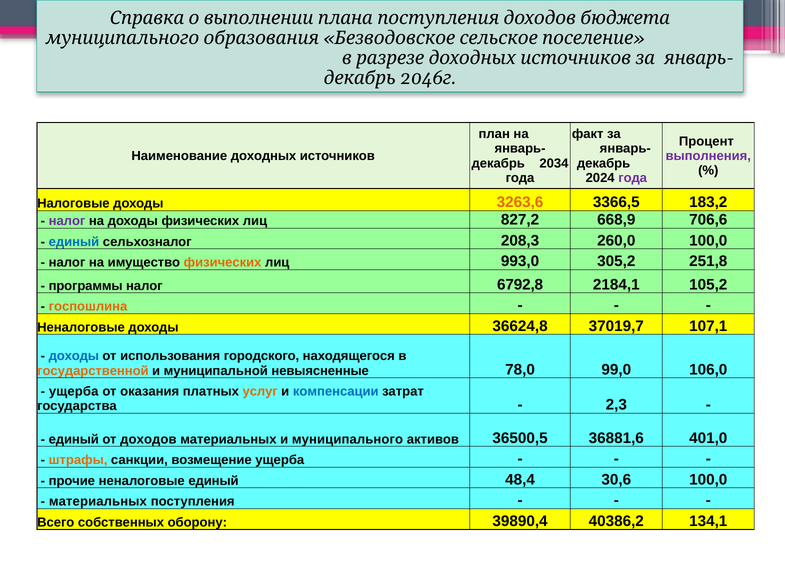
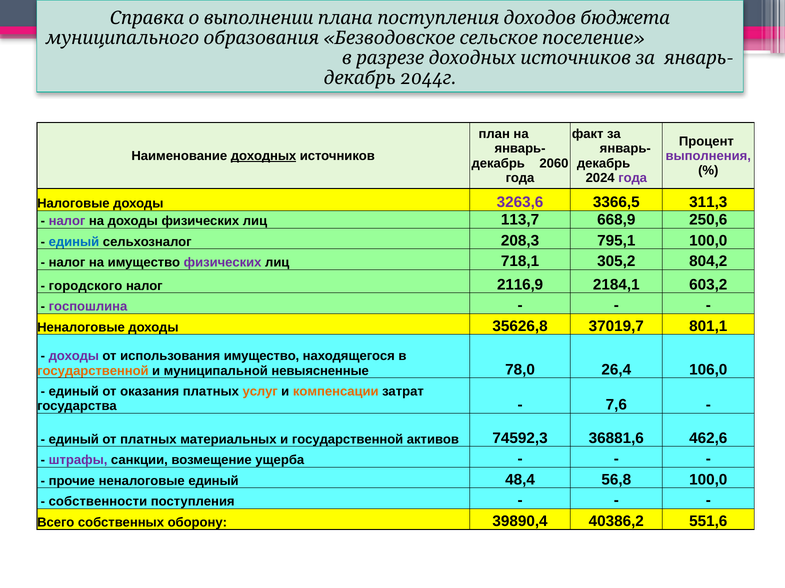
2046: 2046 -> 2044
доходных underline: none -> present
2034: 2034 -> 2060
3263,6 colour: orange -> purple
183,2: 183,2 -> 311,3
827,2: 827,2 -> 113,7
706,6: 706,6 -> 250,6
260,0: 260,0 -> 795,1
физических at (223, 263) colour: orange -> purple
993,0: 993,0 -> 718,1
251,8: 251,8 -> 804,2
программы: программы -> городского
6792,8: 6792,8 -> 2116,9
105,2: 105,2 -> 603,2
госпошлина colour: orange -> purple
36624,8: 36624,8 -> 35626,8
107,1: 107,1 -> 801,1
доходы at (74, 357) colour: blue -> purple
использования городского: городского -> имущество
99,0: 99,0 -> 26,4
ущерба at (74, 392): ущерба -> единый
компенсации colour: blue -> orange
2,3: 2,3 -> 7,6
от доходов: доходов -> платных
и муниципального: муниципального -> государственной
36500,5: 36500,5 -> 74592,3
401,0: 401,0 -> 462,6
штрафы colour: orange -> purple
30,6: 30,6 -> 56,8
материальных at (98, 502): материальных -> собственности
134,1: 134,1 -> 551,6
